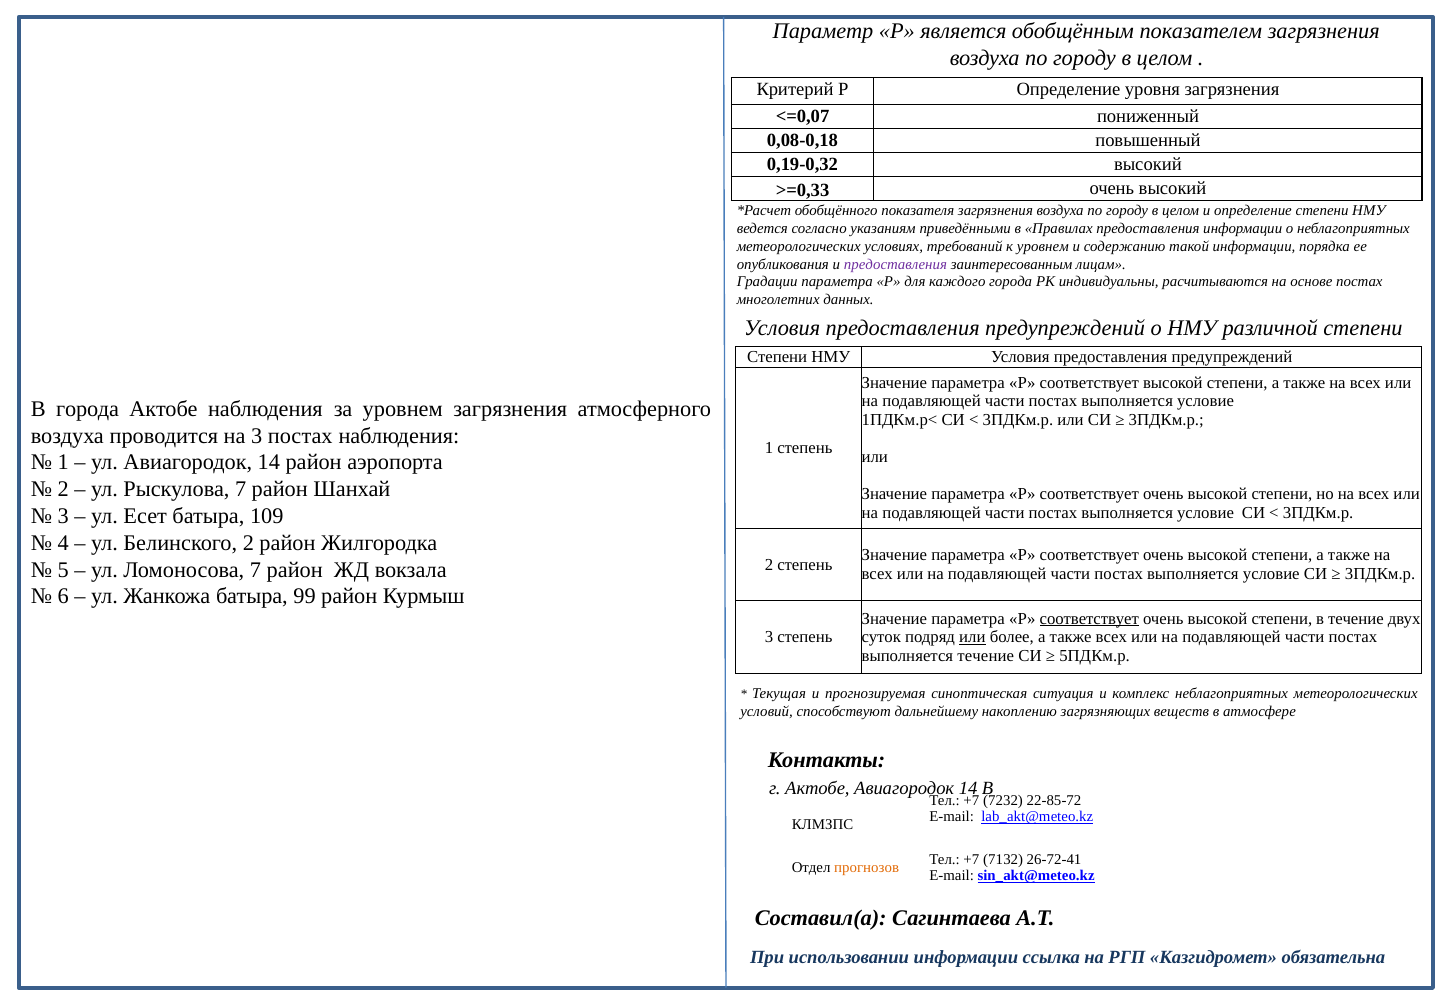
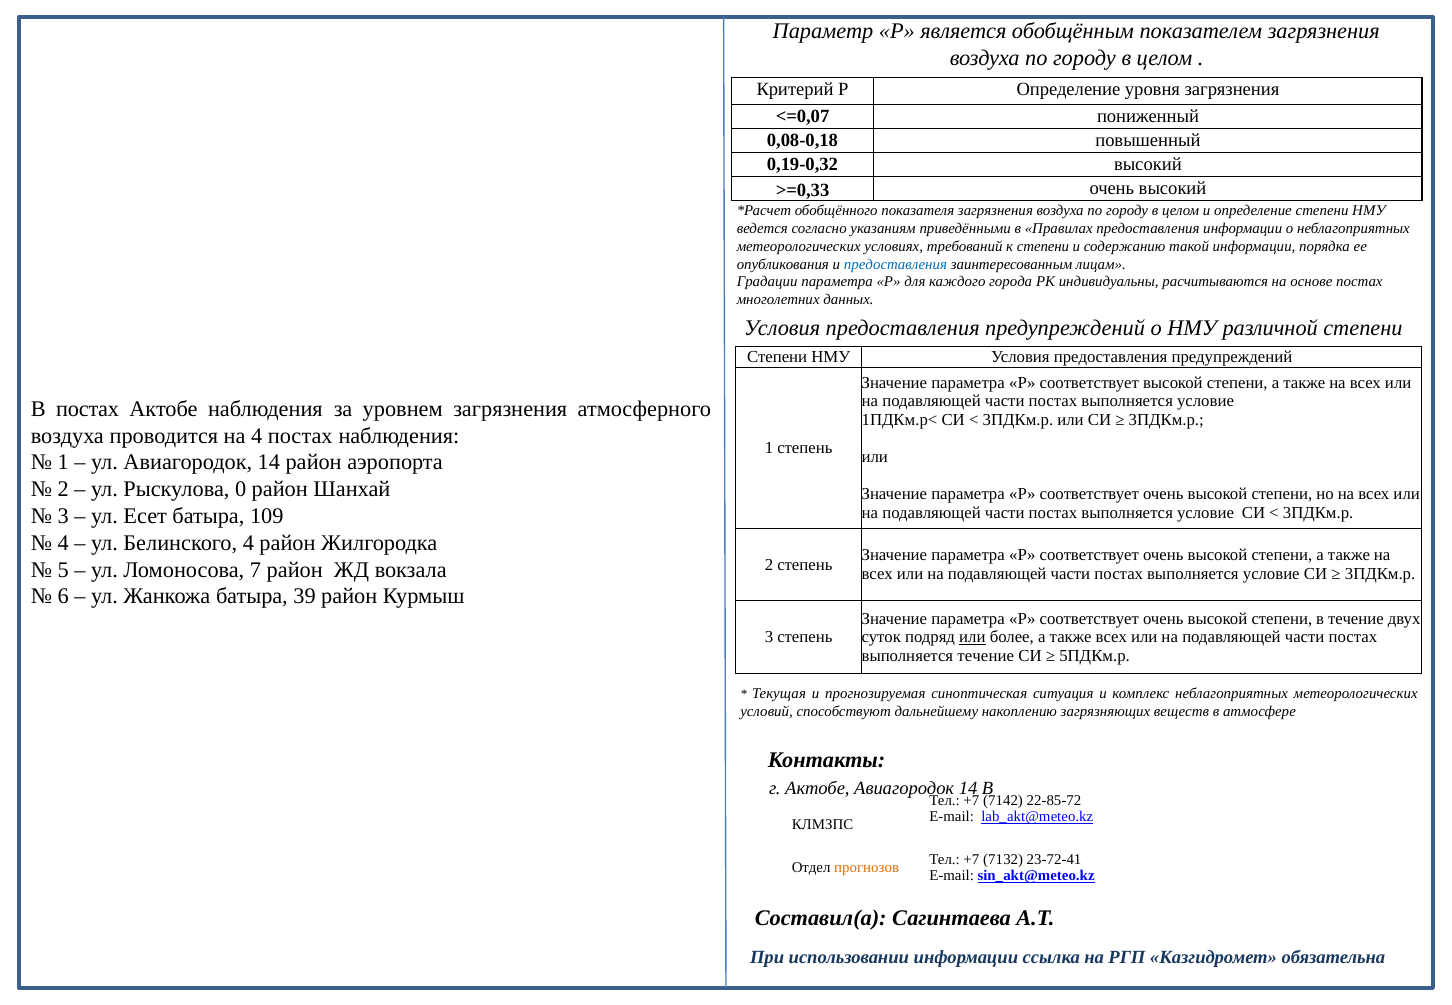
к уровнем: уровнем -> степени
предоставления at (895, 264) colour: purple -> blue
В города: города -> постах
на 3: 3 -> 4
Рыскулова 7: 7 -> 0
Белинского 2: 2 -> 4
99: 99 -> 39
соответствует at (1089, 619) underline: present -> none
7232: 7232 -> 7142
26-72-41: 26-72-41 -> 23-72-41
